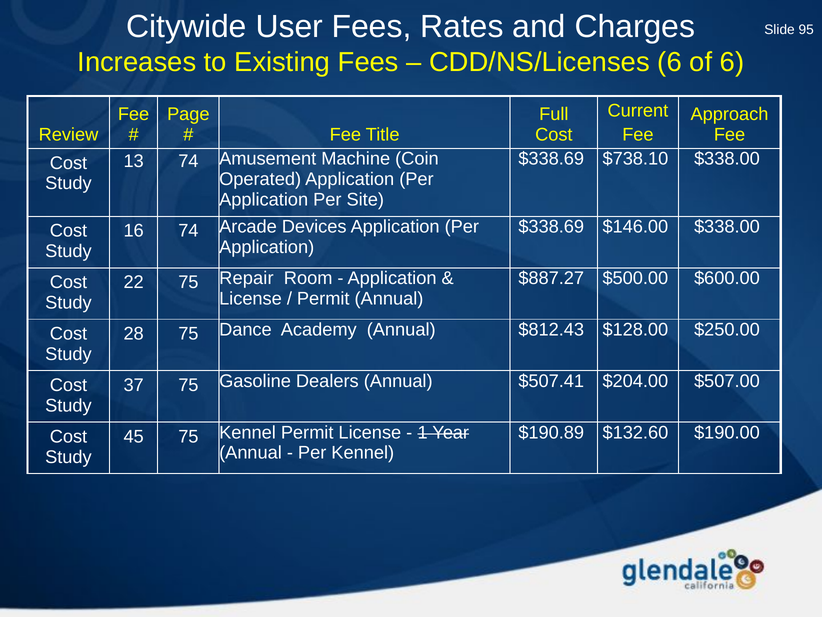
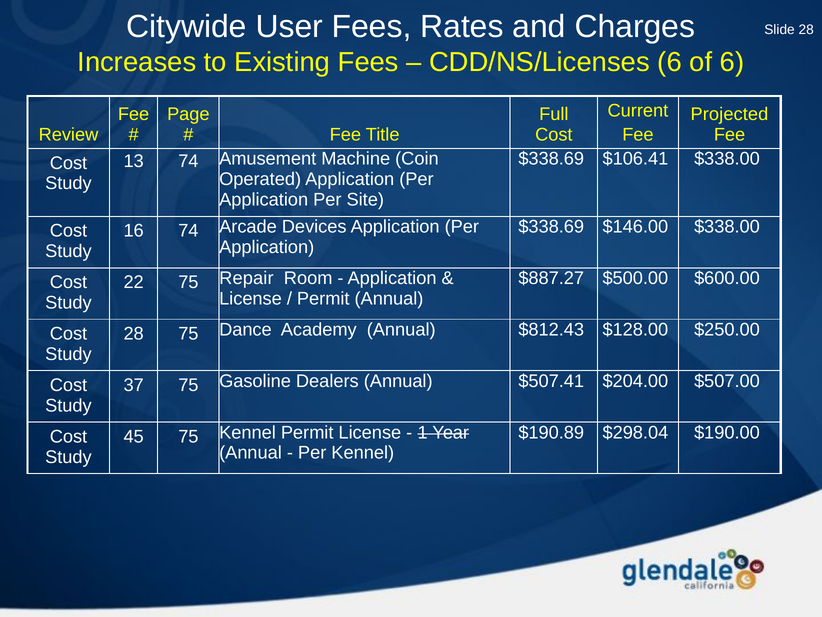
Slide 95: 95 -> 28
Approach: Approach -> Projected
$738.10: $738.10 -> $106.41
$132.60: $132.60 -> $298.04
